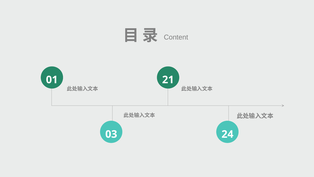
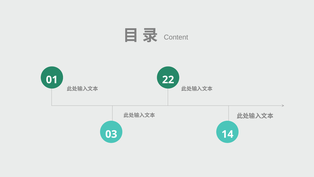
21: 21 -> 22
24: 24 -> 14
